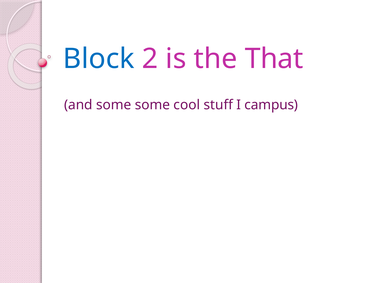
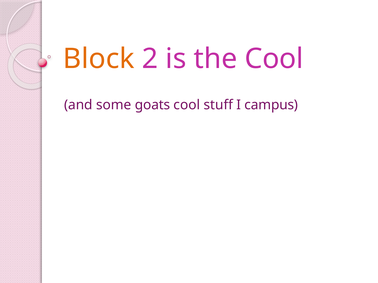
Block colour: blue -> orange
the That: That -> Cool
some some: some -> goats
